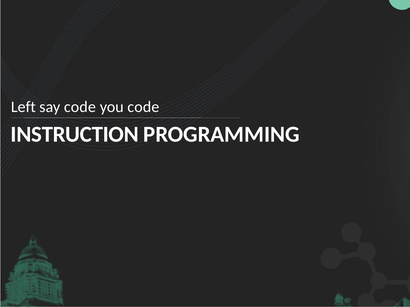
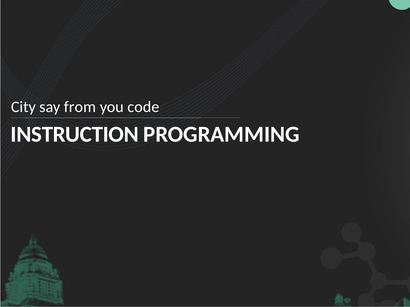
Left: Left -> City
say code: code -> from
